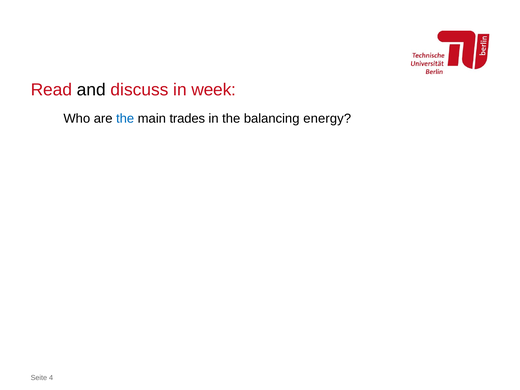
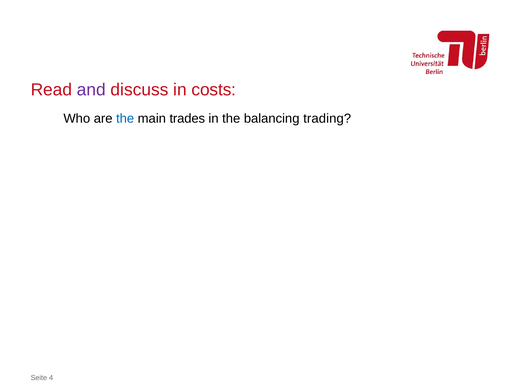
and colour: black -> purple
week: week -> costs
energy: energy -> trading
